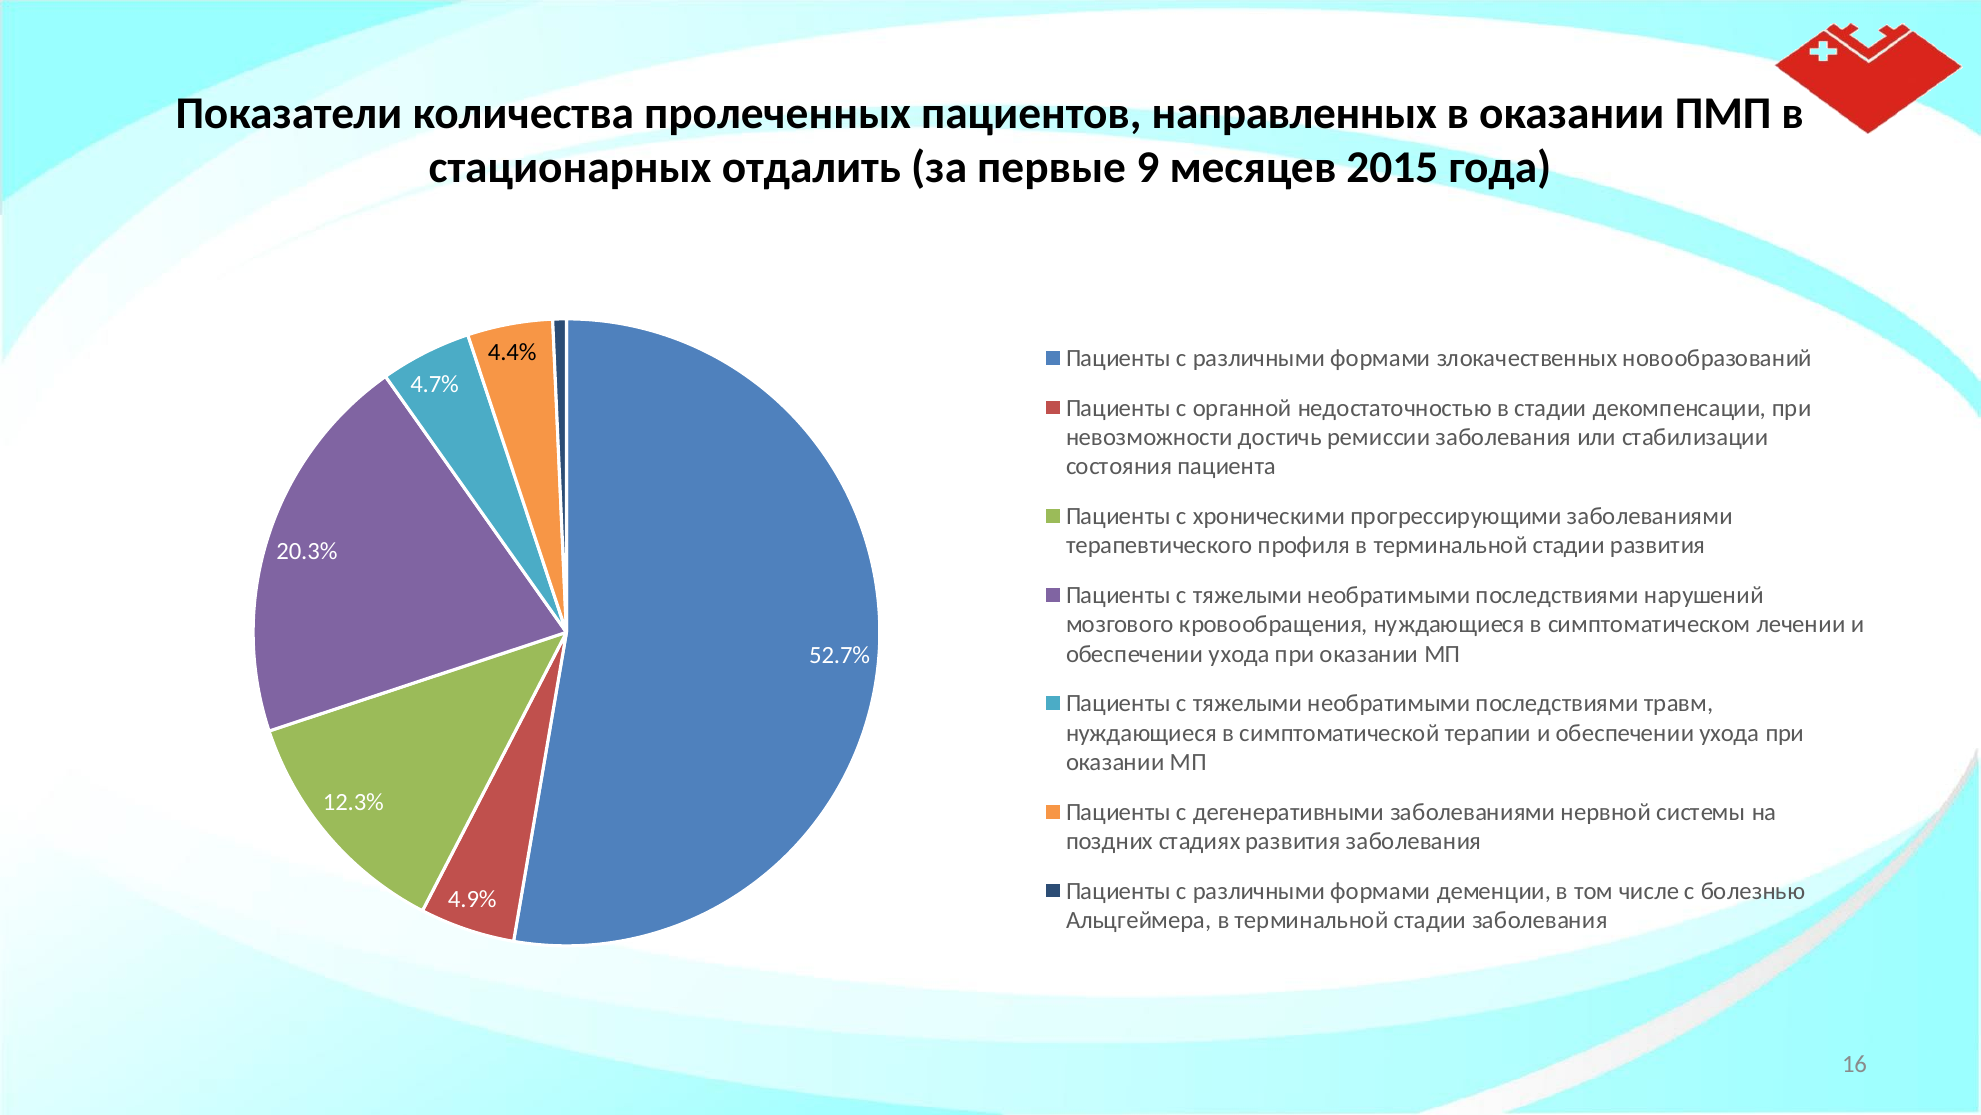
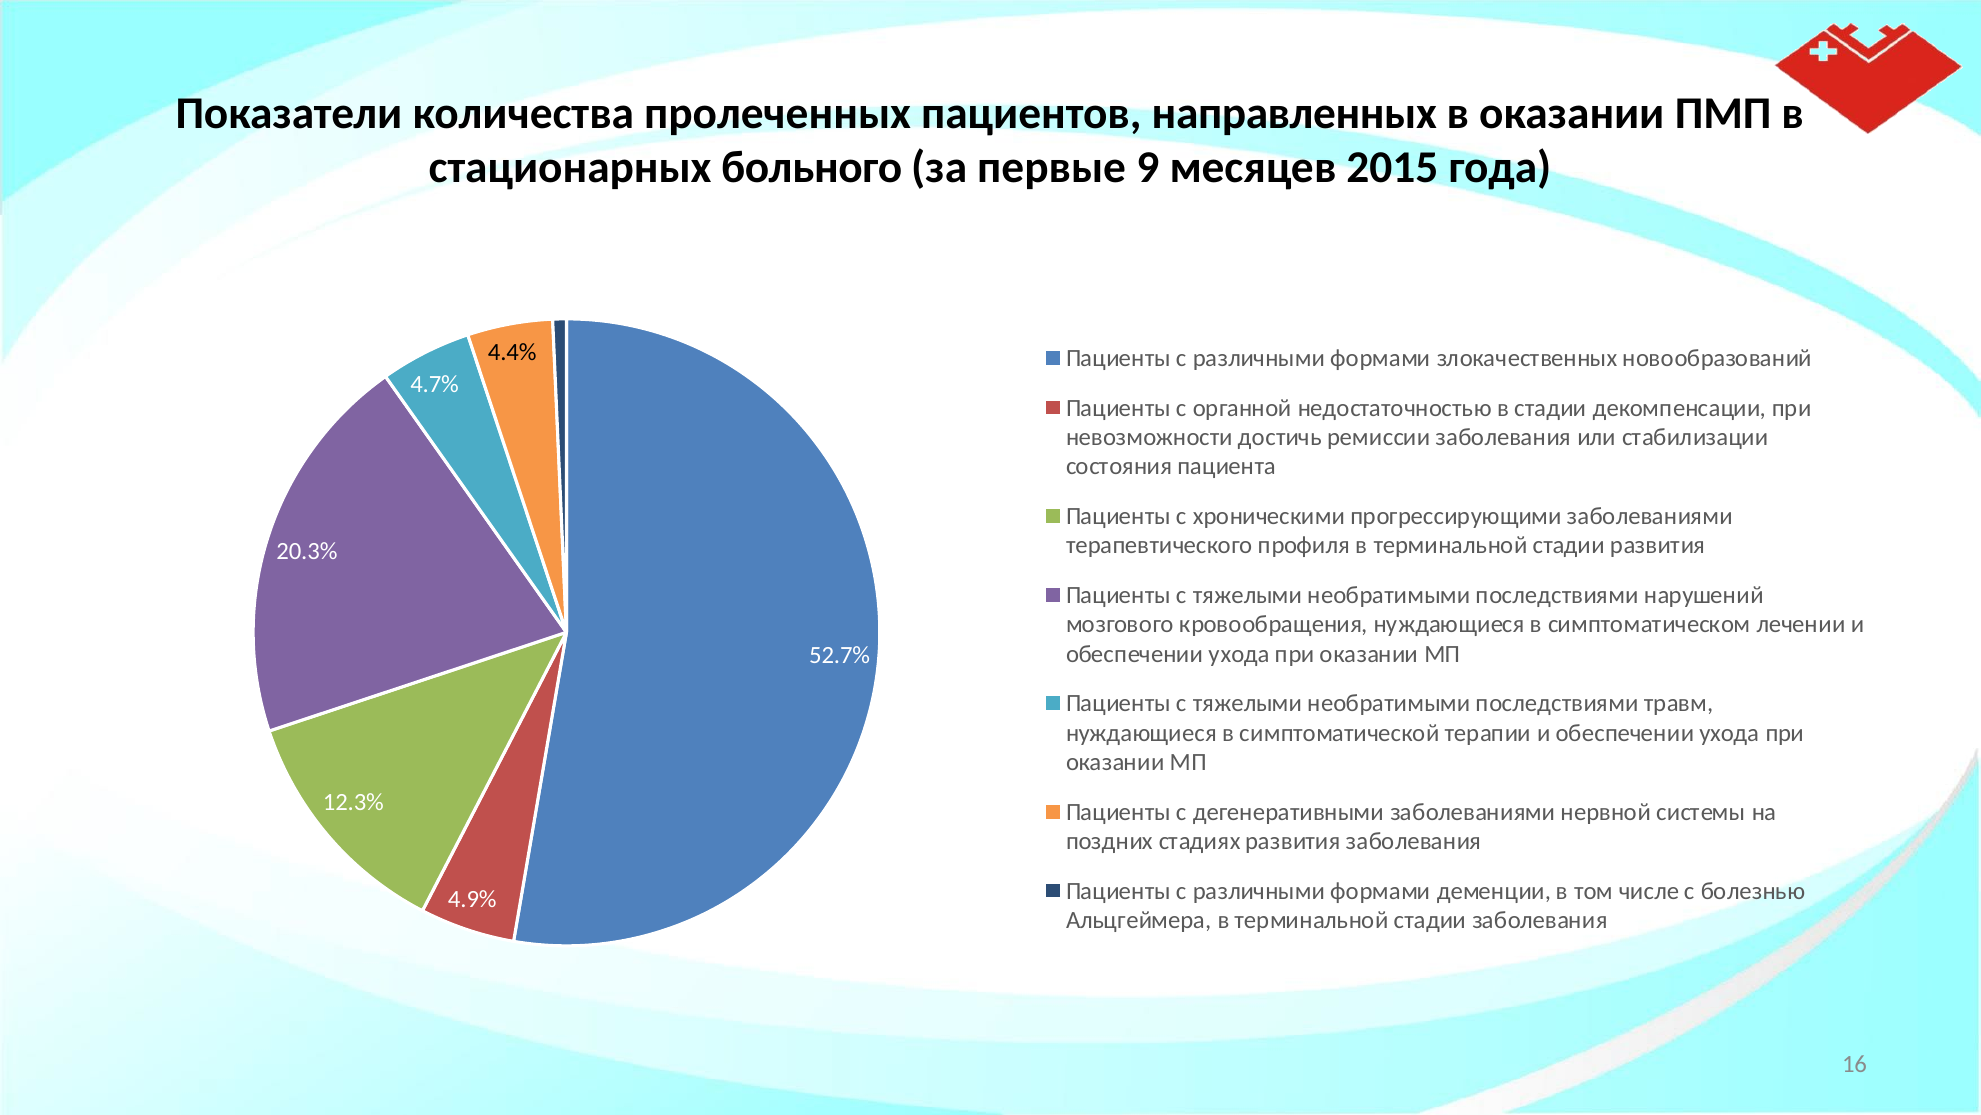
отдалить: отдалить -> больного
